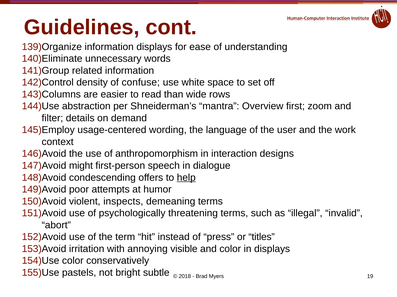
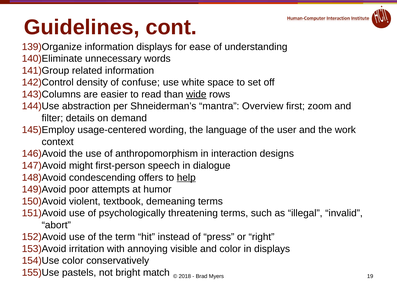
wide underline: none -> present
inspects: inspects -> textbook
titles: titles -> right
subtle: subtle -> match
